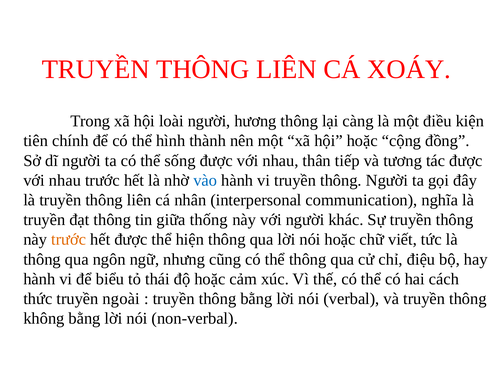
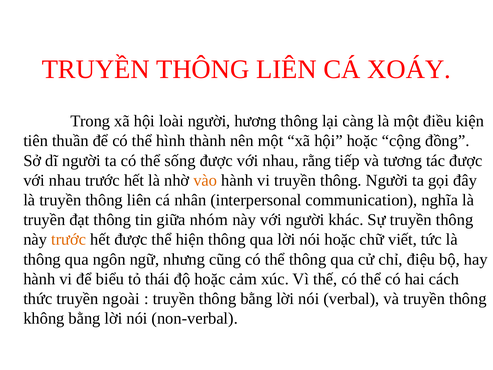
chính: chính -> thuần
thân: thân -> rằng
vào colour: blue -> orange
thống: thống -> nhóm
